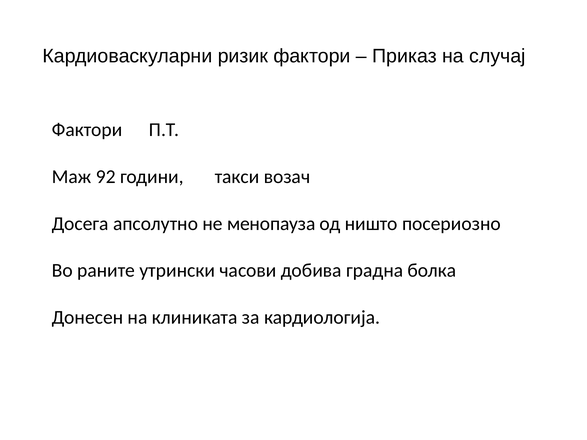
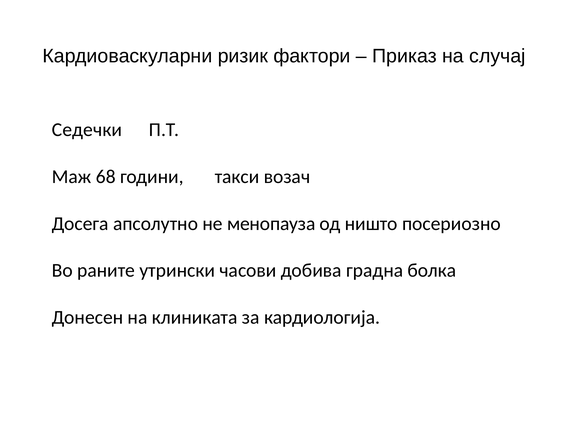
Фактори at (87, 130): Фактори -> Седечки
92: 92 -> 68
